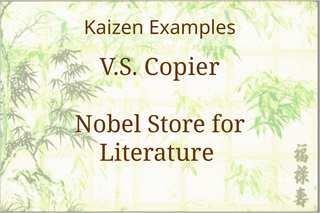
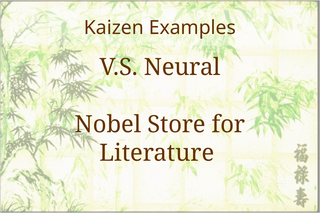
Copier: Copier -> Neural
